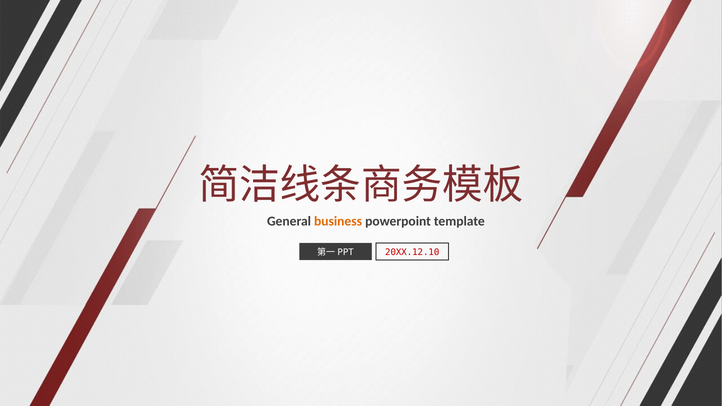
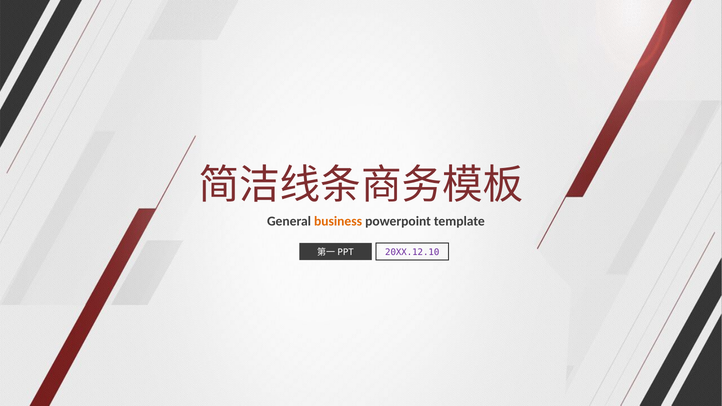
20XX.12.10 colour: red -> purple
